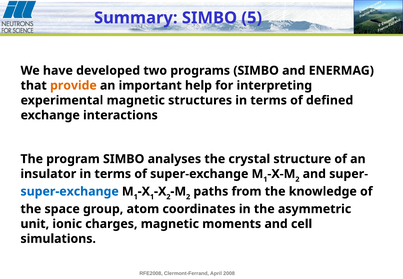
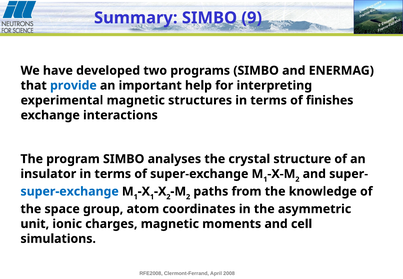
5: 5 -> 9
provide colour: orange -> blue
defined: defined -> finishes
